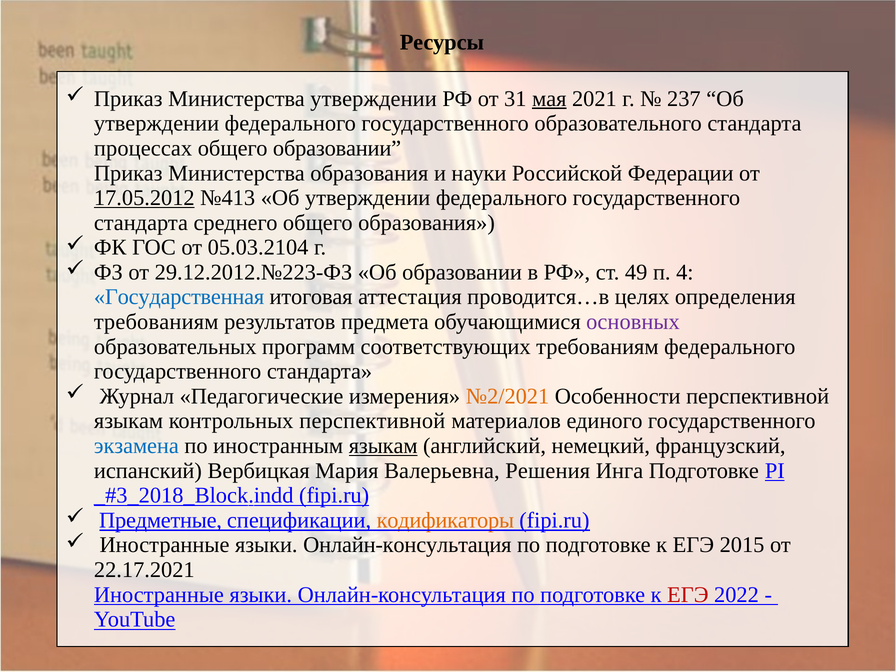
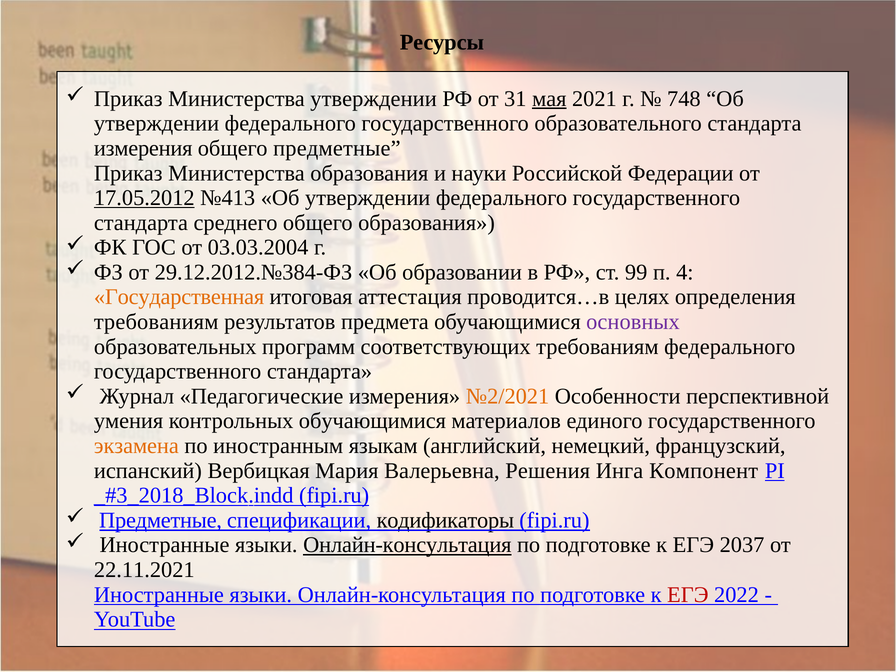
237: 237 -> 748
процессах at (143, 148): процессах -> измерения
общего образовании: образовании -> предметные
05.03.2104: 05.03.2104 -> 03.03.2004
29.12.2012.№223-ФЗ: 29.12.2012.№223-ФЗ -> 29.12.2012.№384-ФЗ
49: 49 -> 99
Государственная colour: blue -> orange
языкам at (129, 421): языкам -> умения
контрольных перспективной: перспективной -> обучающимися
экзамена colour: blue -> orange
языкам at (383, 446) underline: present -> none
Инга Подготовке: Подготовке -> Компонент
кодификаторы colour: orange -> black
Онлайн-консультация at (407, 545) underline: none -> present
2015: 2015 -> 2037
22.17.2021: 22.17.2021 -> 22.11.2021
